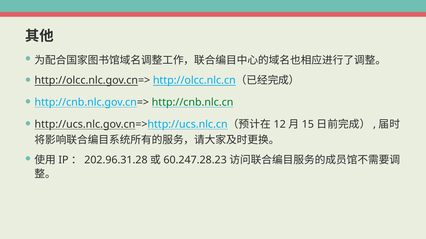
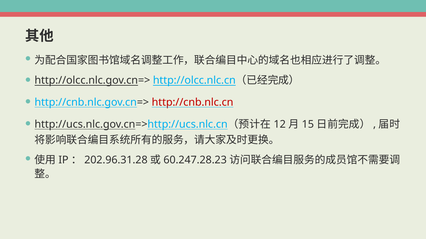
http://cnb.nlc.cn colour: green -> red
